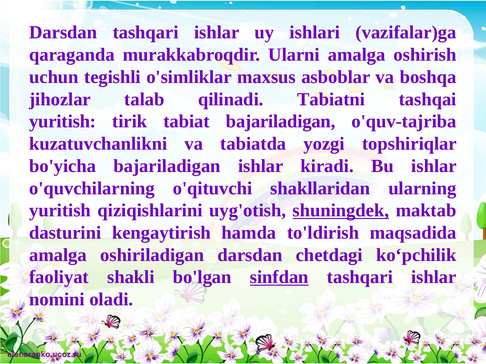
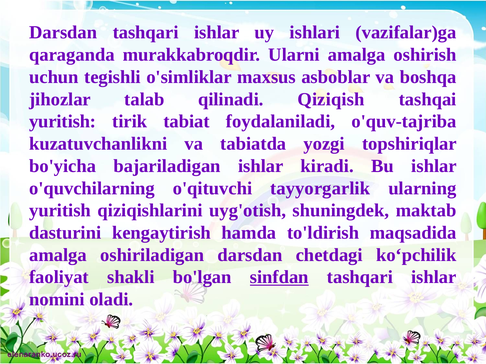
Tabiatni: Tabiatni -> Qiziqish
tabiat bajariladigan: bajariladigan -> foydalaniladi
shakllaridan: shakllaridan -> tayyorgarlik
shuningdek underline: present -> none
